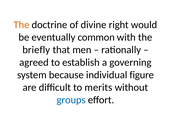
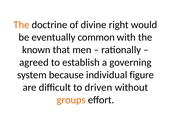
briefly: briefly -> known
merits: merits -> driven
groups colour: blue -> orange
